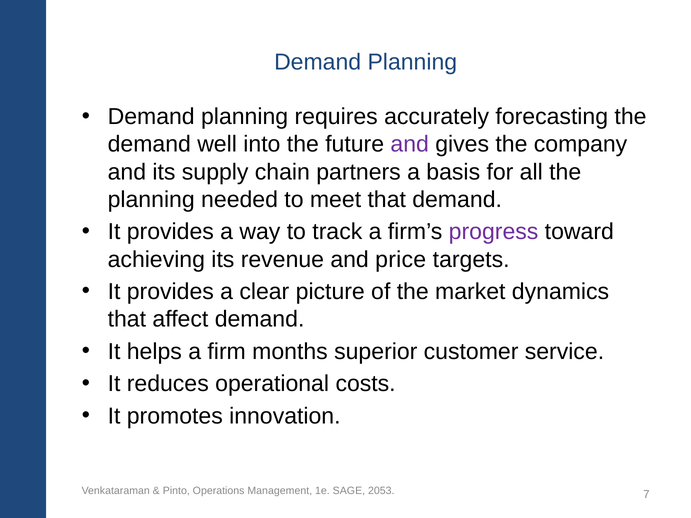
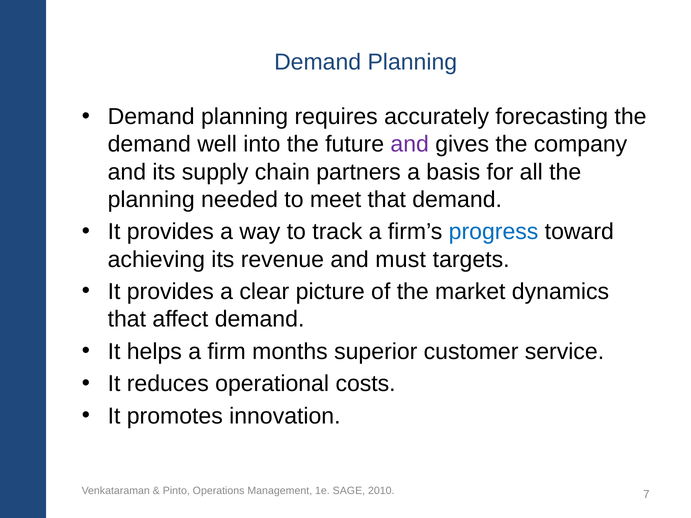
progress colour: purple -> blue
price: price -> must
2053: 2053 -> 2010
